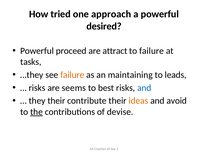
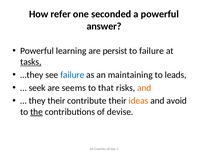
tried: tried -> refer
approach: approach -> seconded
desired: desired -> answer
proceed: proceed -> learning
attract: attract -> persist
tasks underline: none -> present
failure at (72, 75) colour: orange -> blue
risks at (37, 88): risks -> seek
best: best -> that
and at (144, 88) colour: blue -> orange
